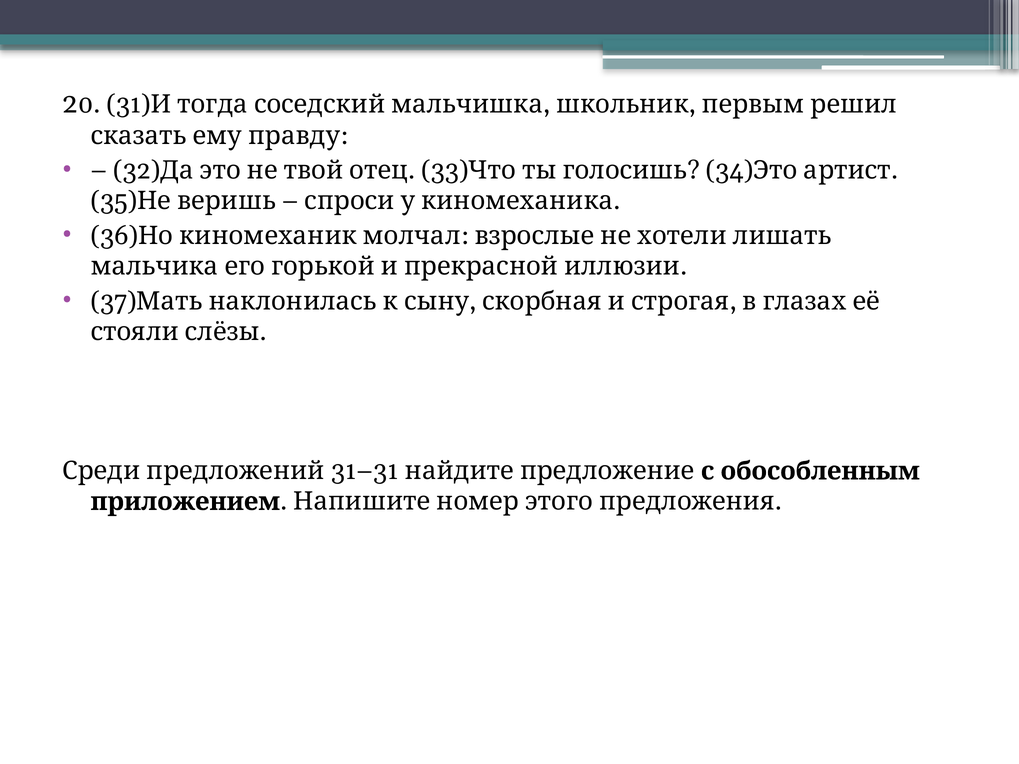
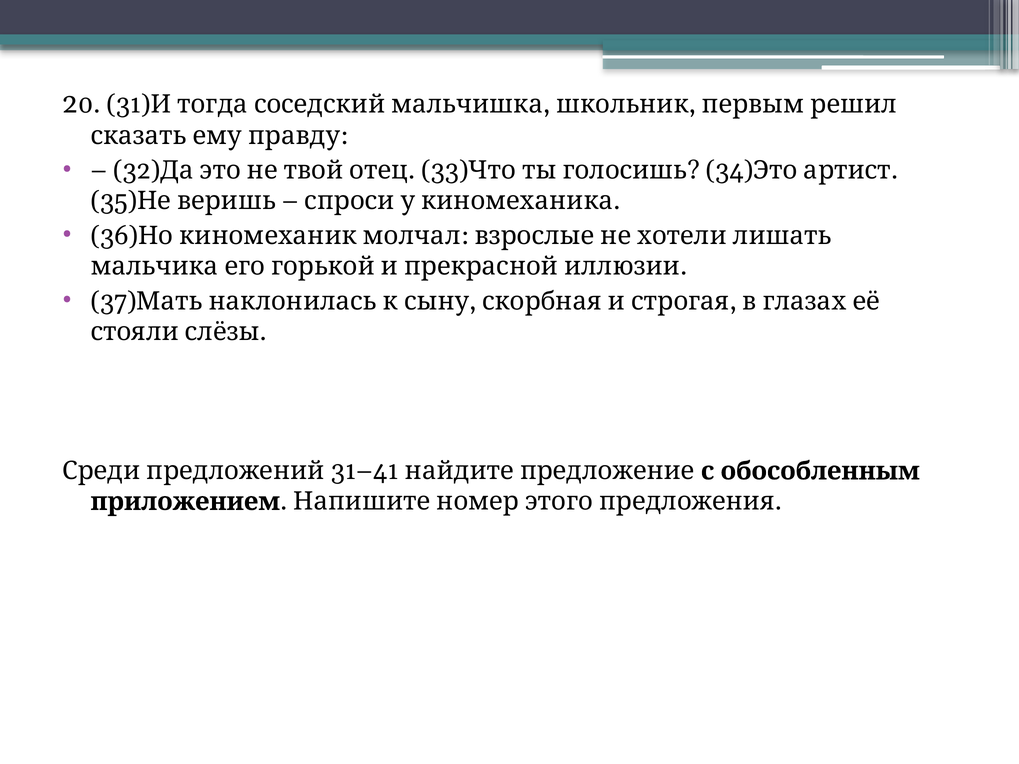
31–31: 31–31 -> 31–41
